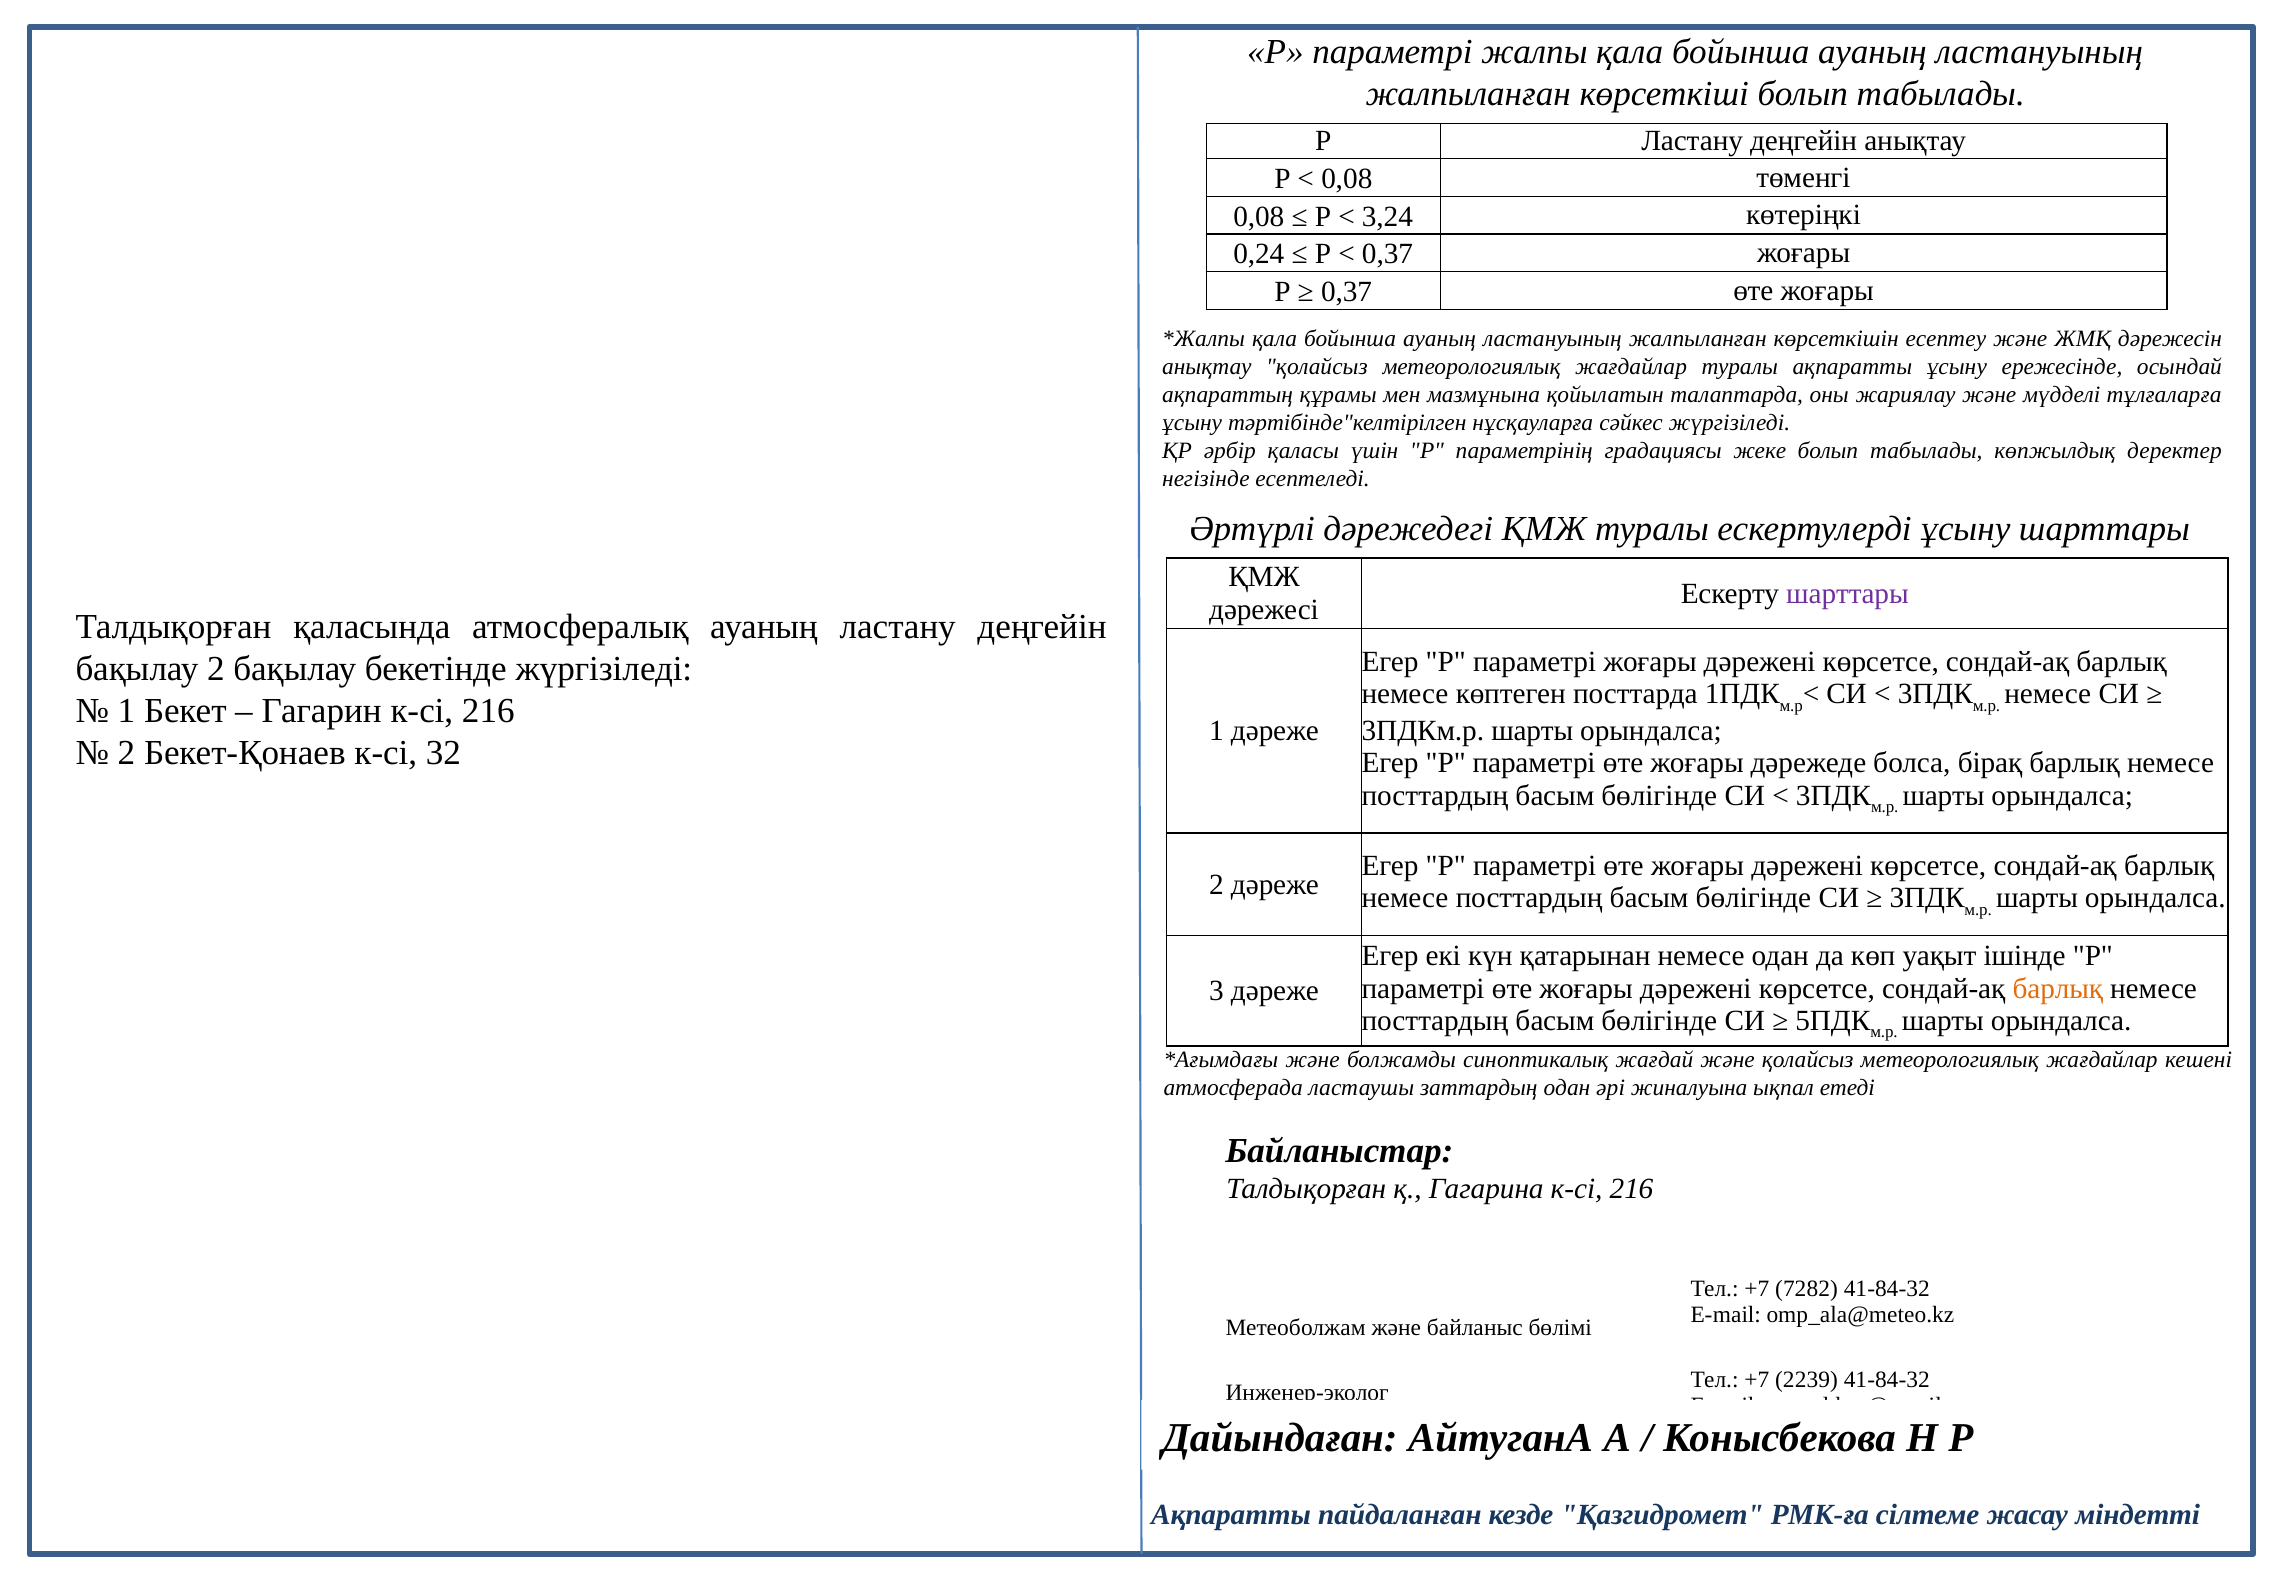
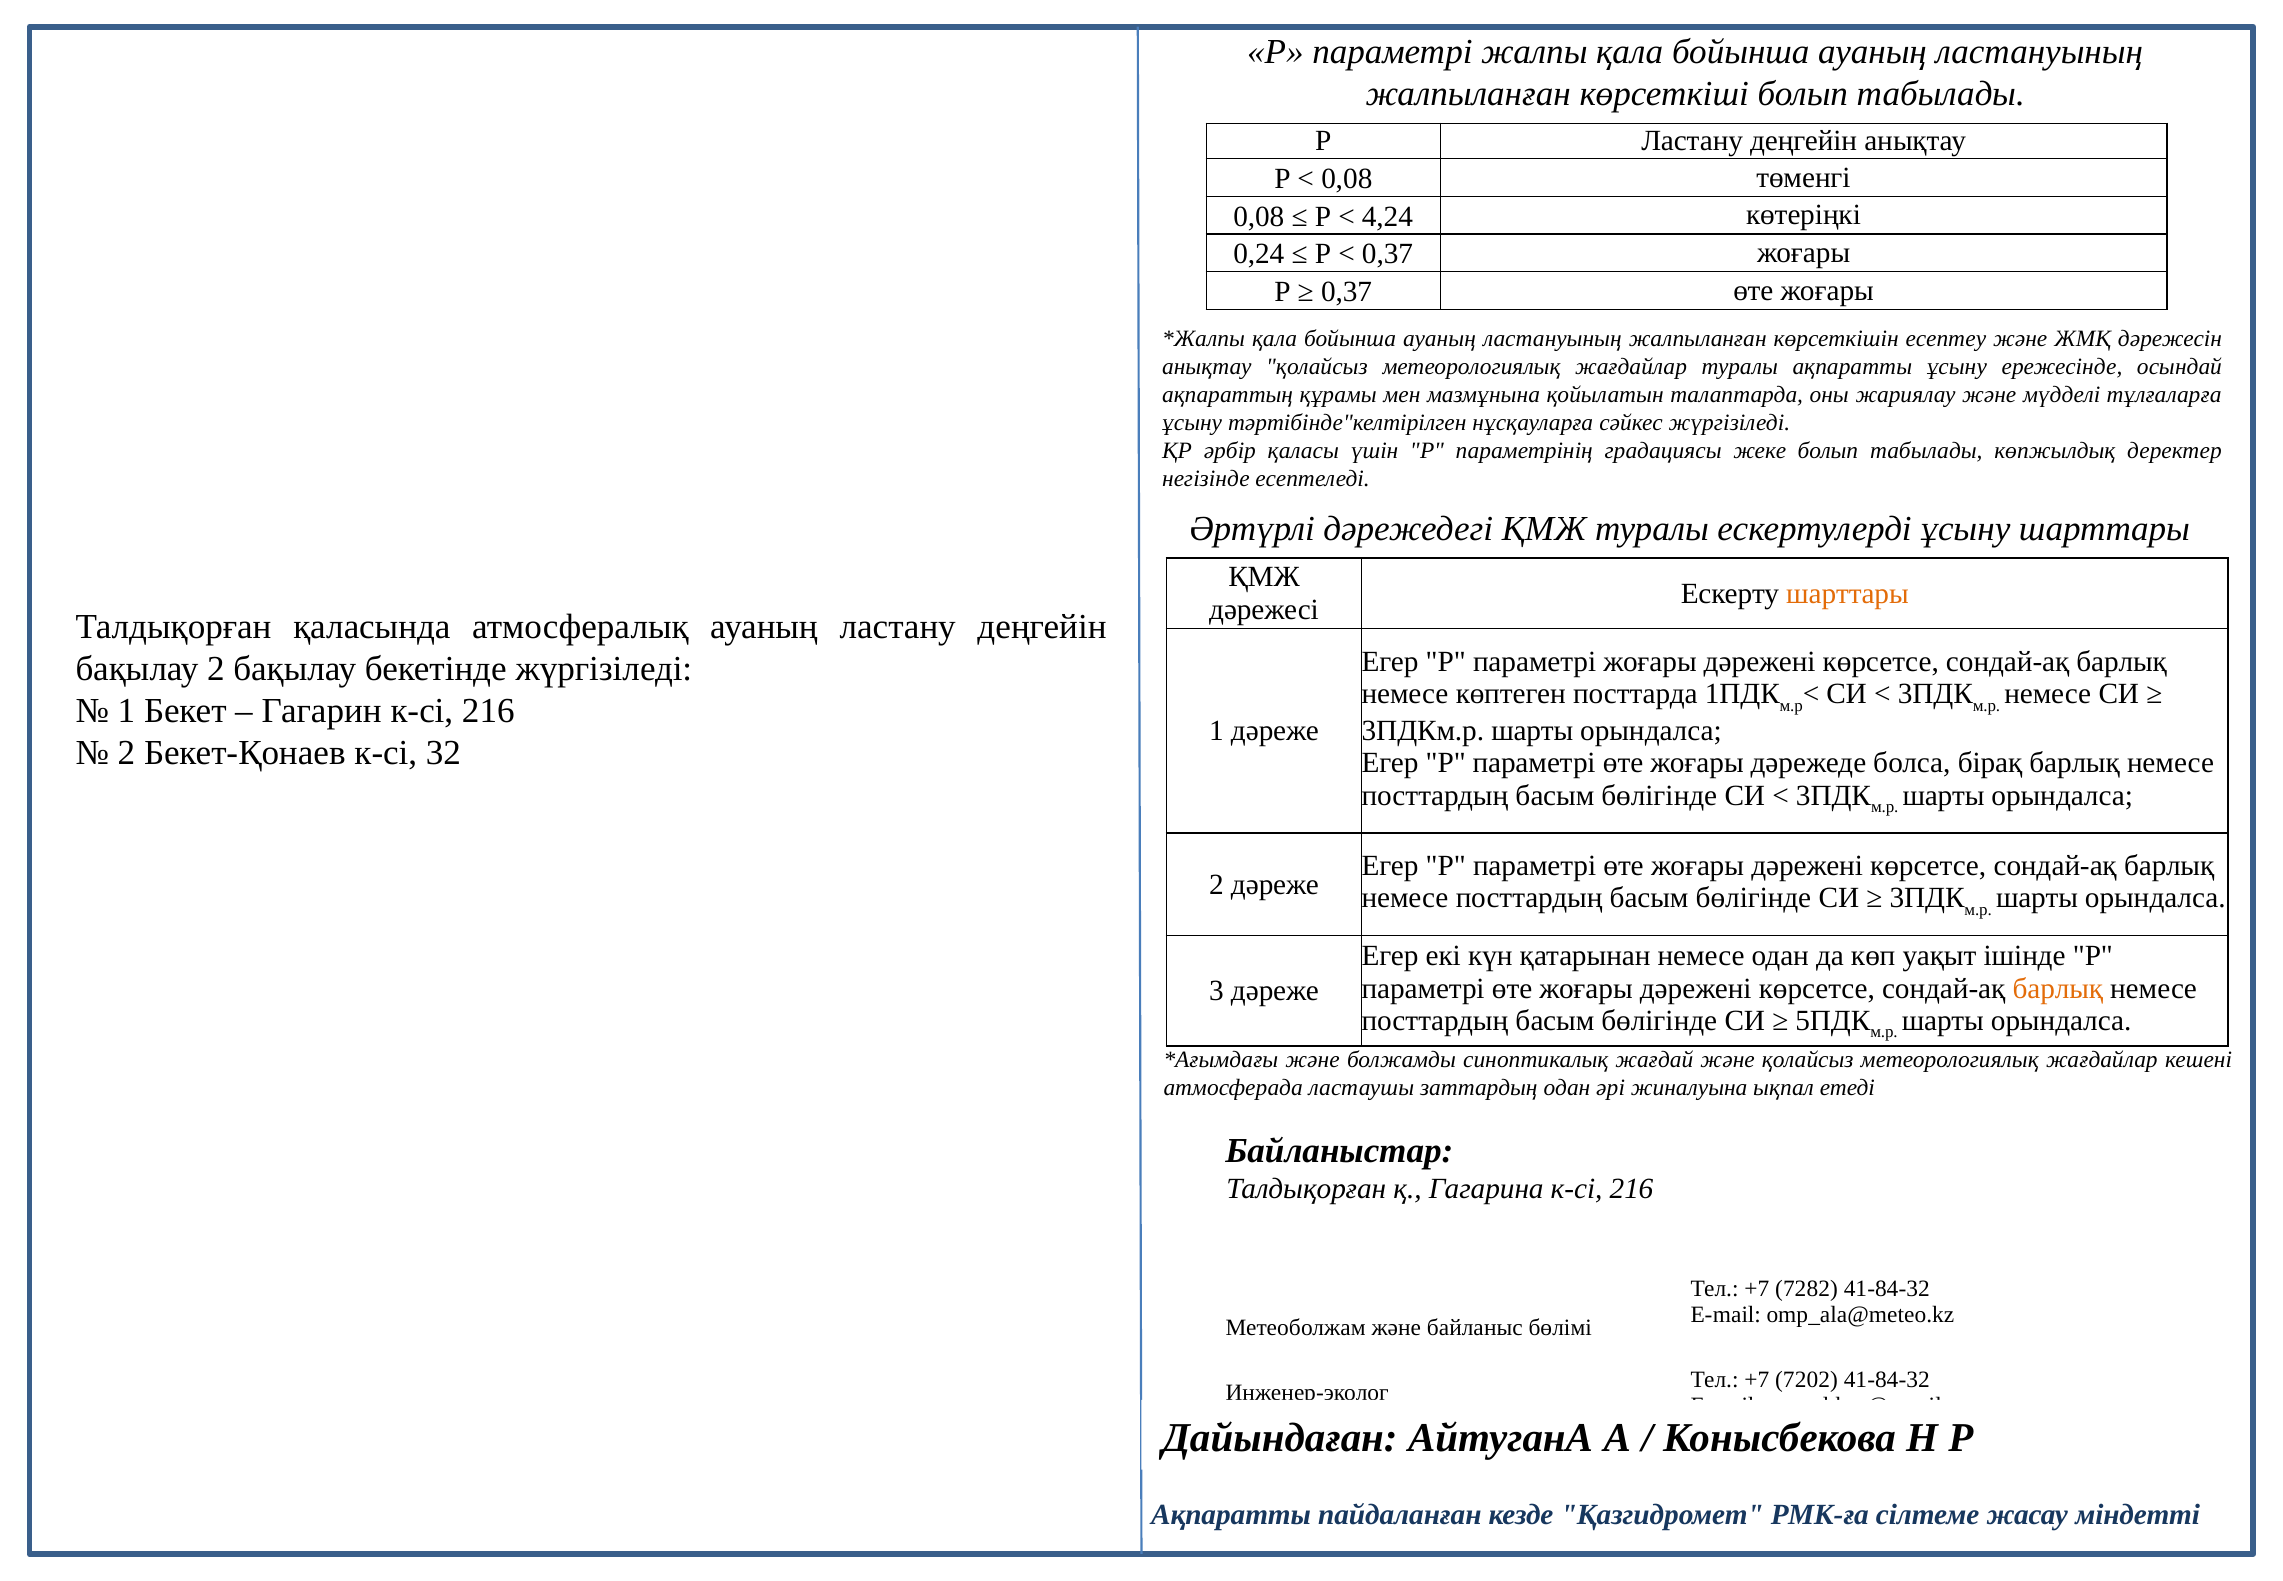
3,24: 3,24 -> 4,24
шарттары at (1847, 593) colour: purple -> orange
2239: 2239 -> 7202
